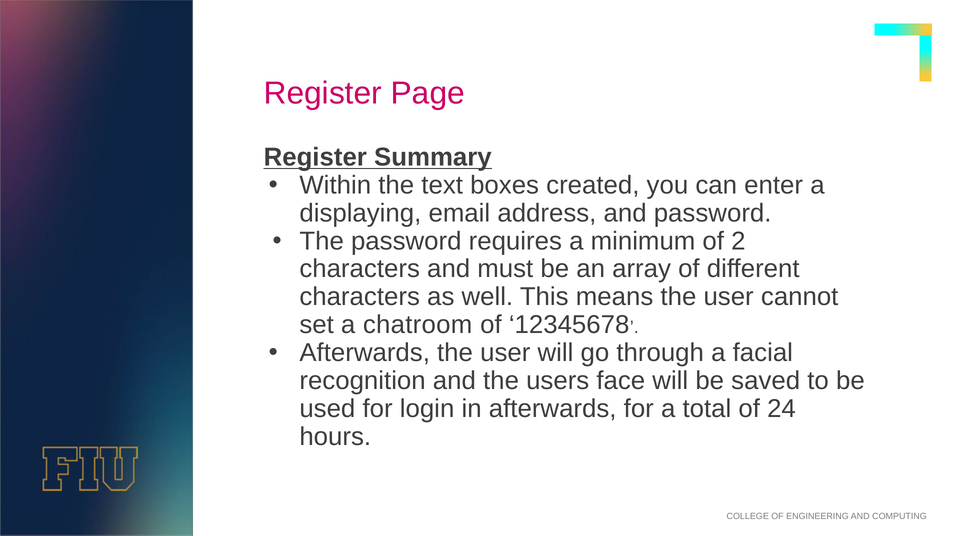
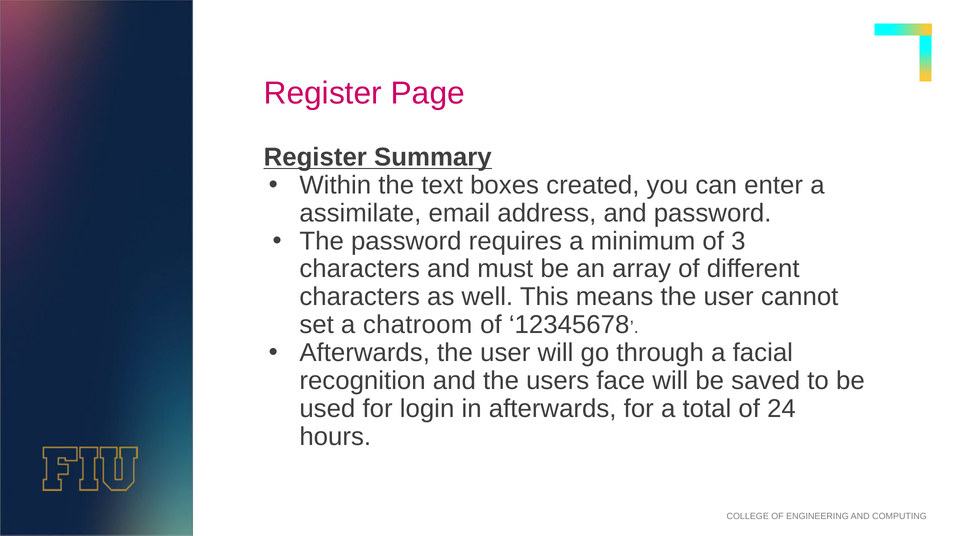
displaying: displaying -> assimilate
2: 2 -> 3
